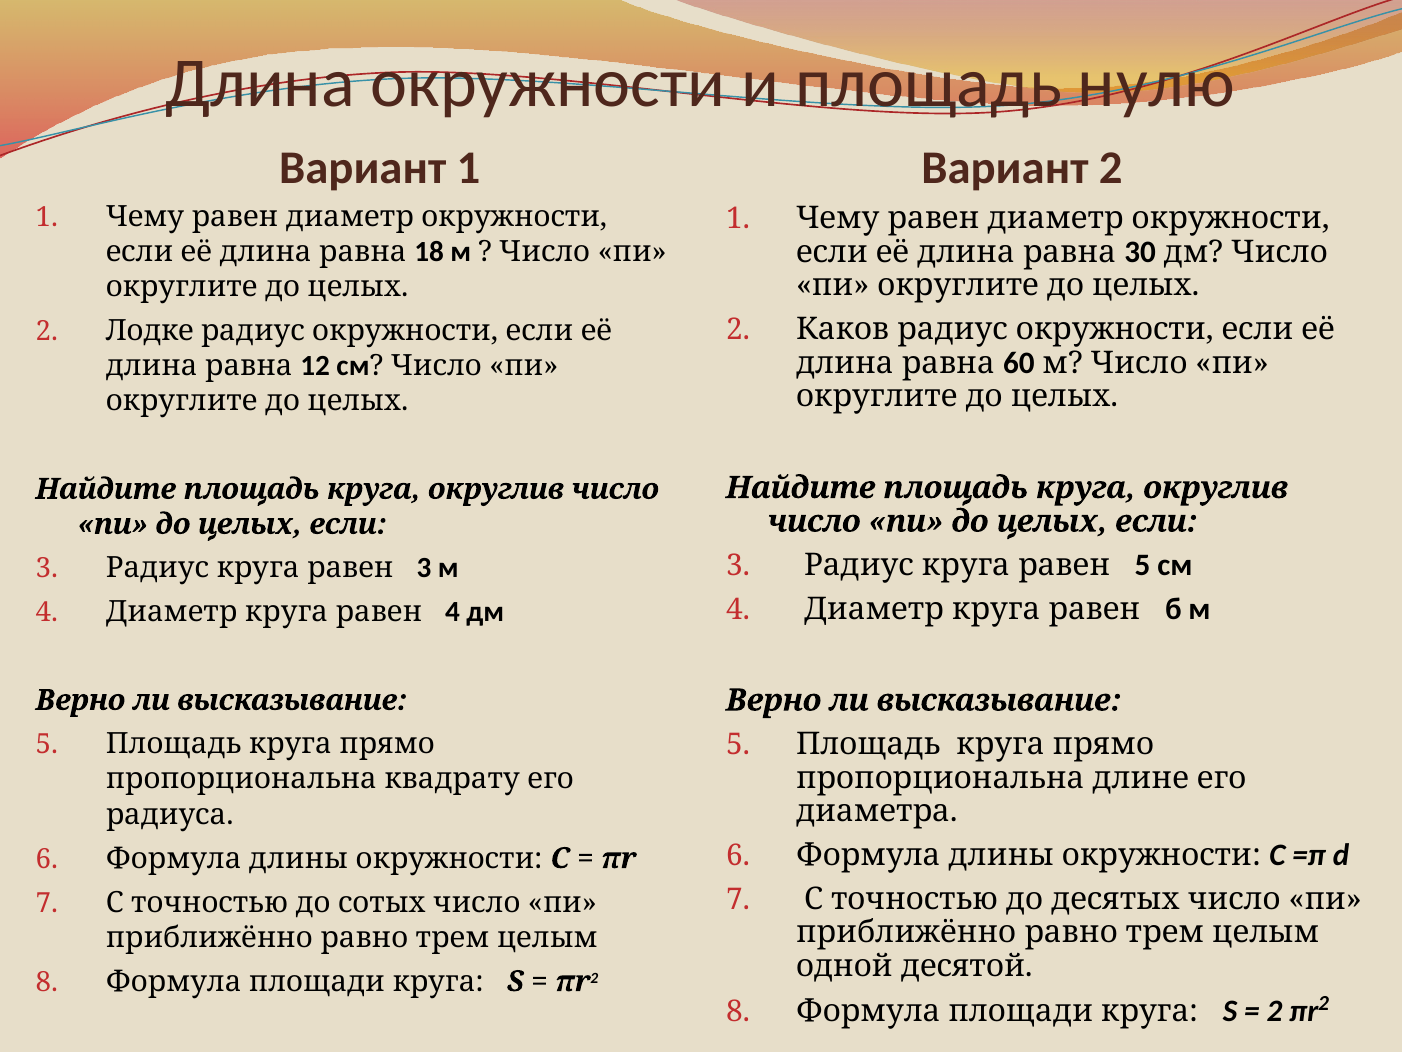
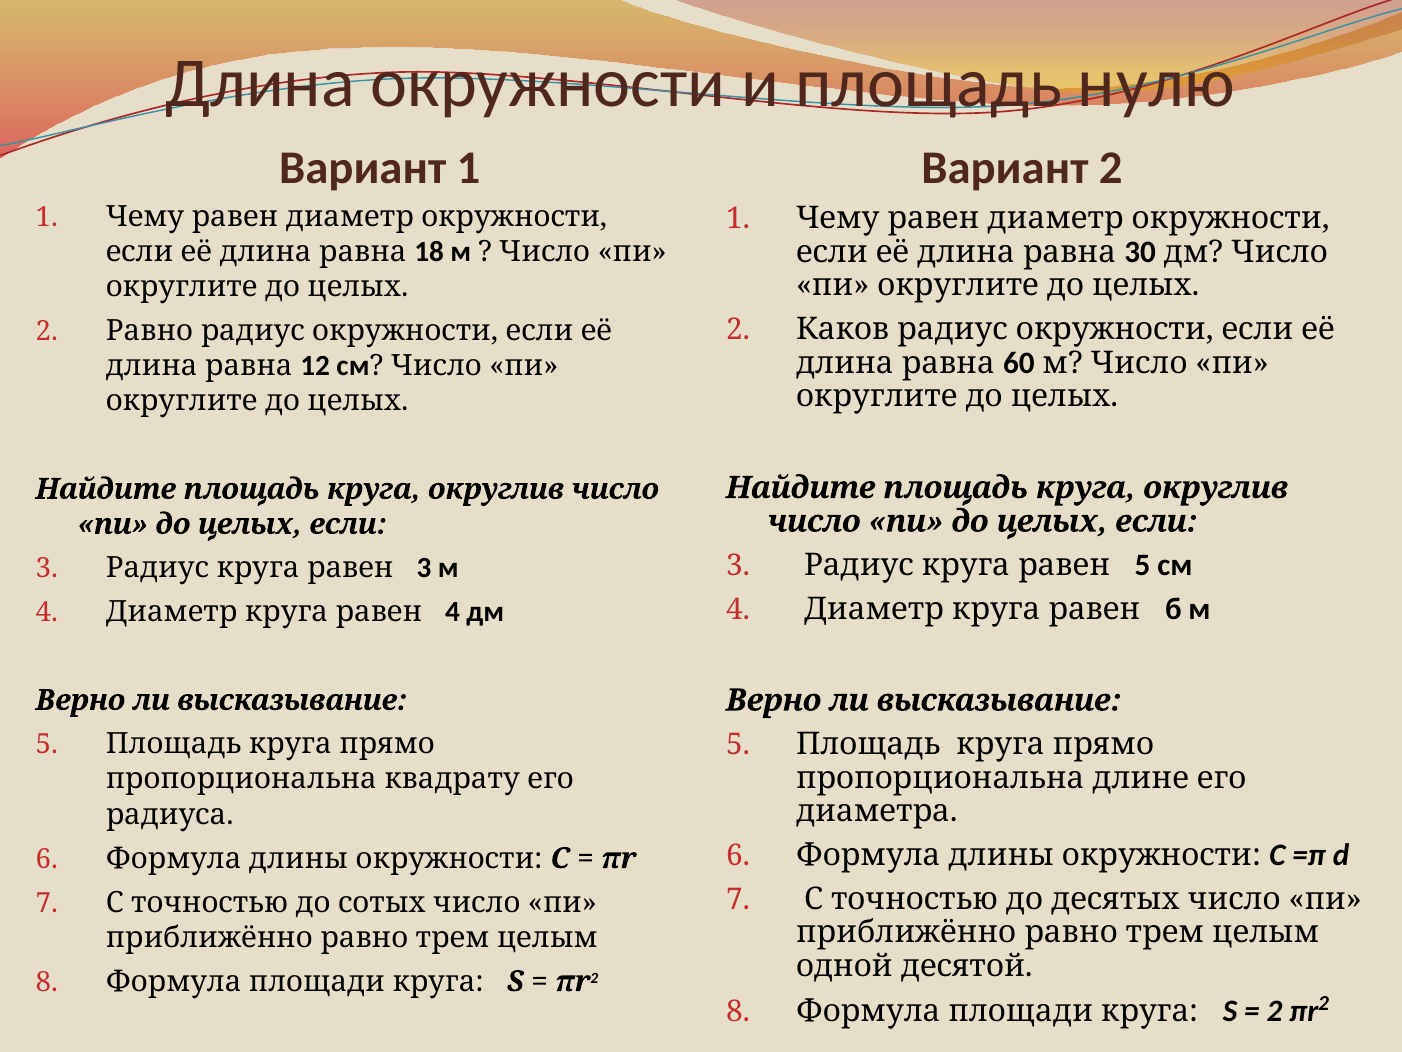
2 Лодке: Лодке -> Равно
